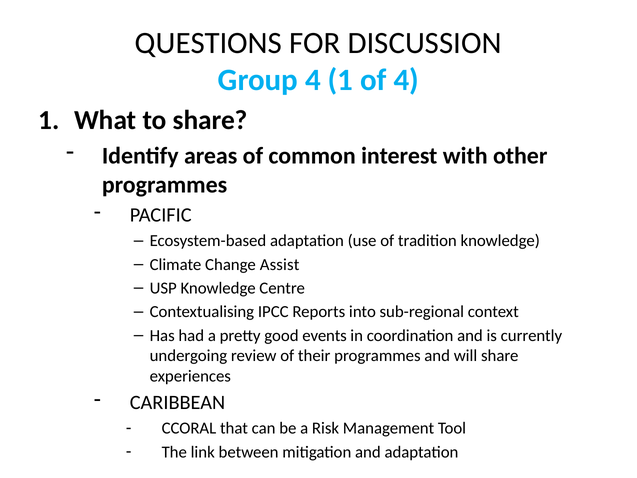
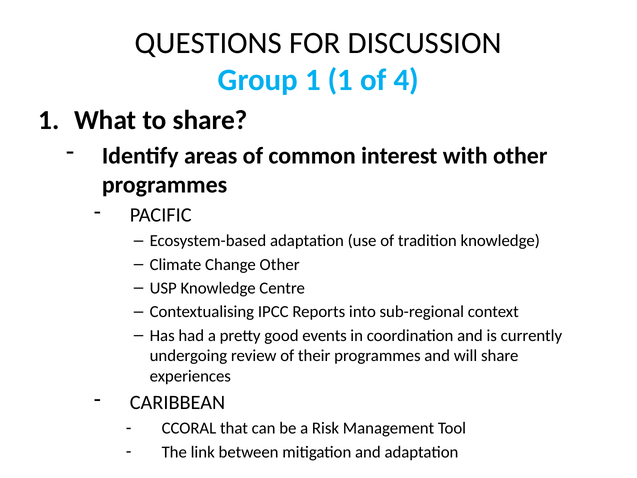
Group 4: 4 -> 1
Change Assist: Assist -> Other
